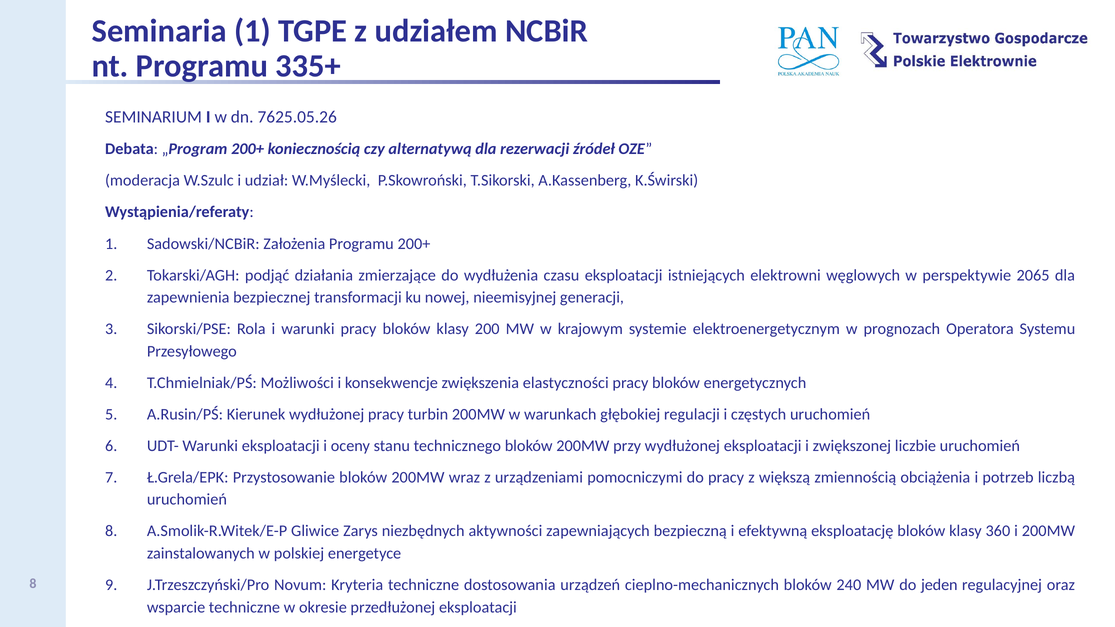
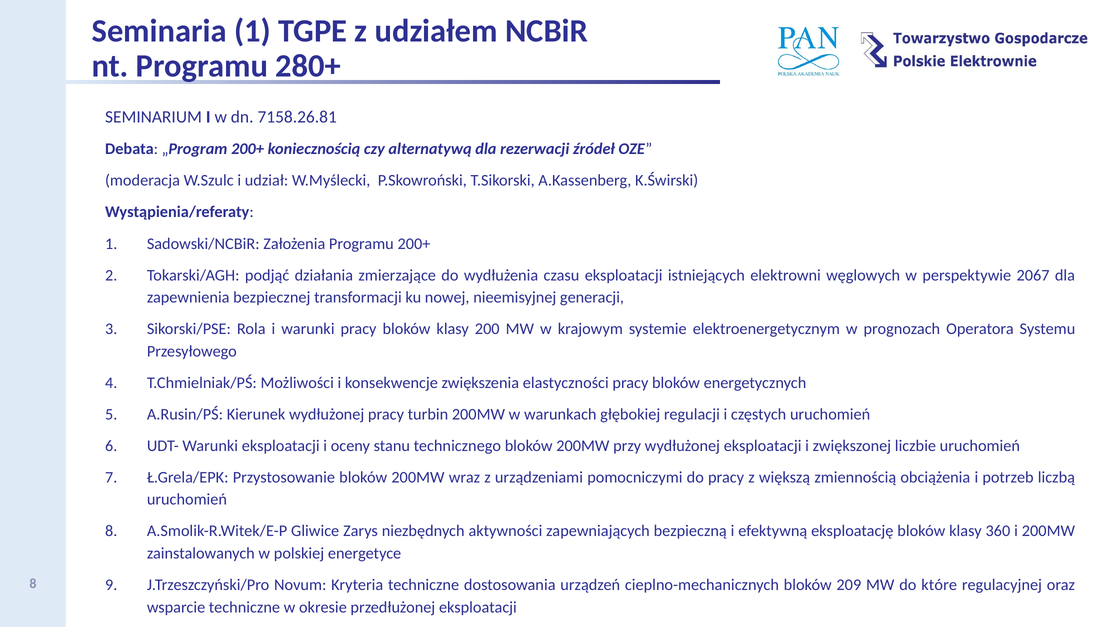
335+: 335+ -> 280+
7625.05.26: 7625.05.26 -> 7158.26.81
2065: 2065 -> 2067
240: 240 -> 209
jeden: jeden -> które
